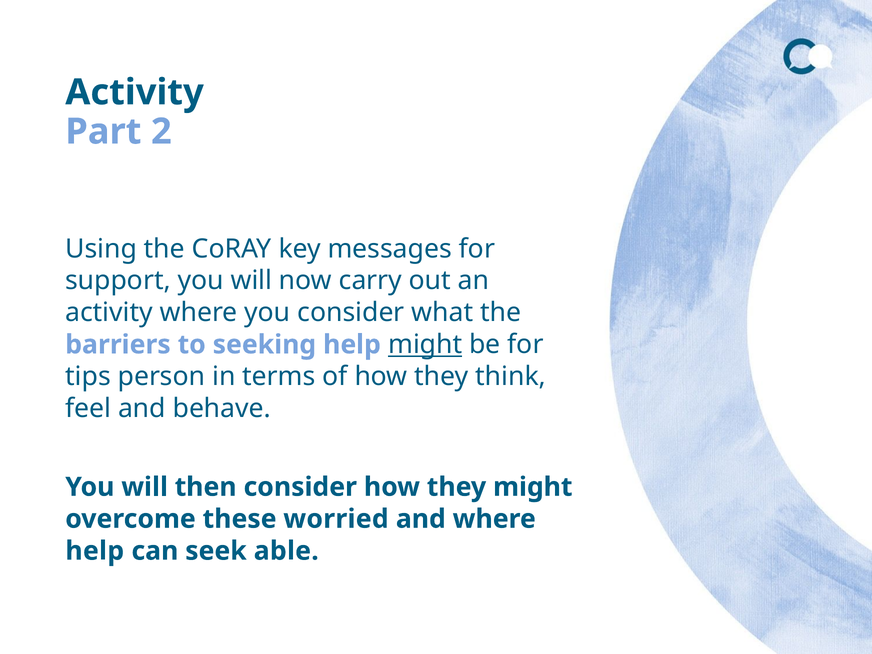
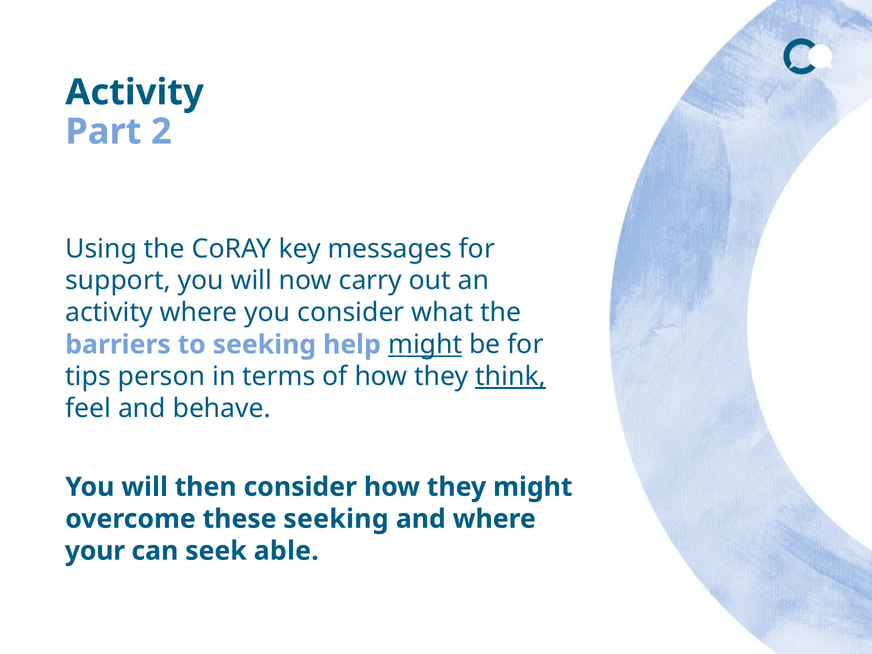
think underline: none -> present
these worried: worried -> seeking
help at (95, 551): help -> your
